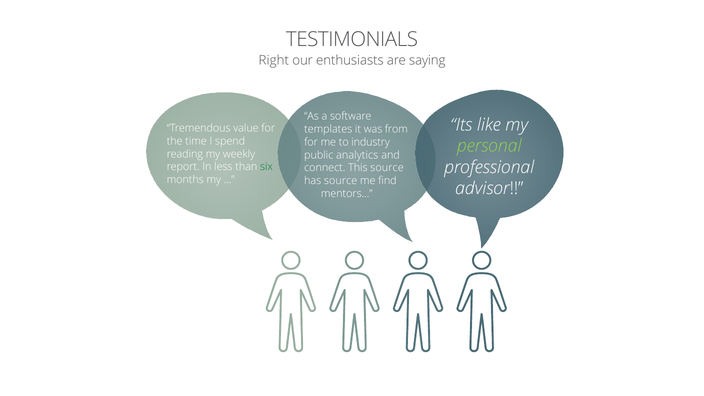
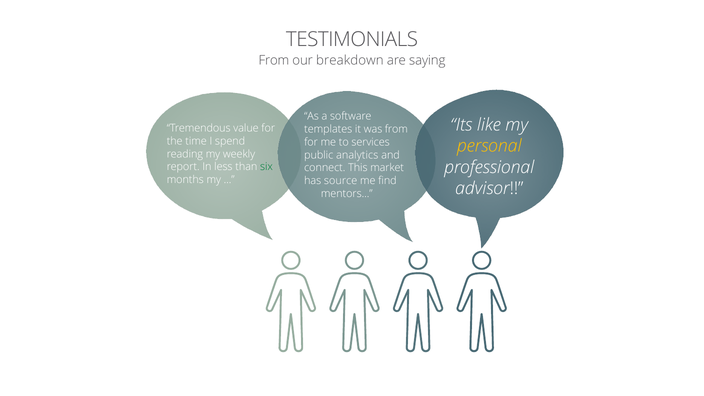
Right at (274, 60): Right -> From
enthusiasts: enthusiasts -> breakdown
industry: industry -> services
personal colour: light green -> yellow
This source: source -> market
